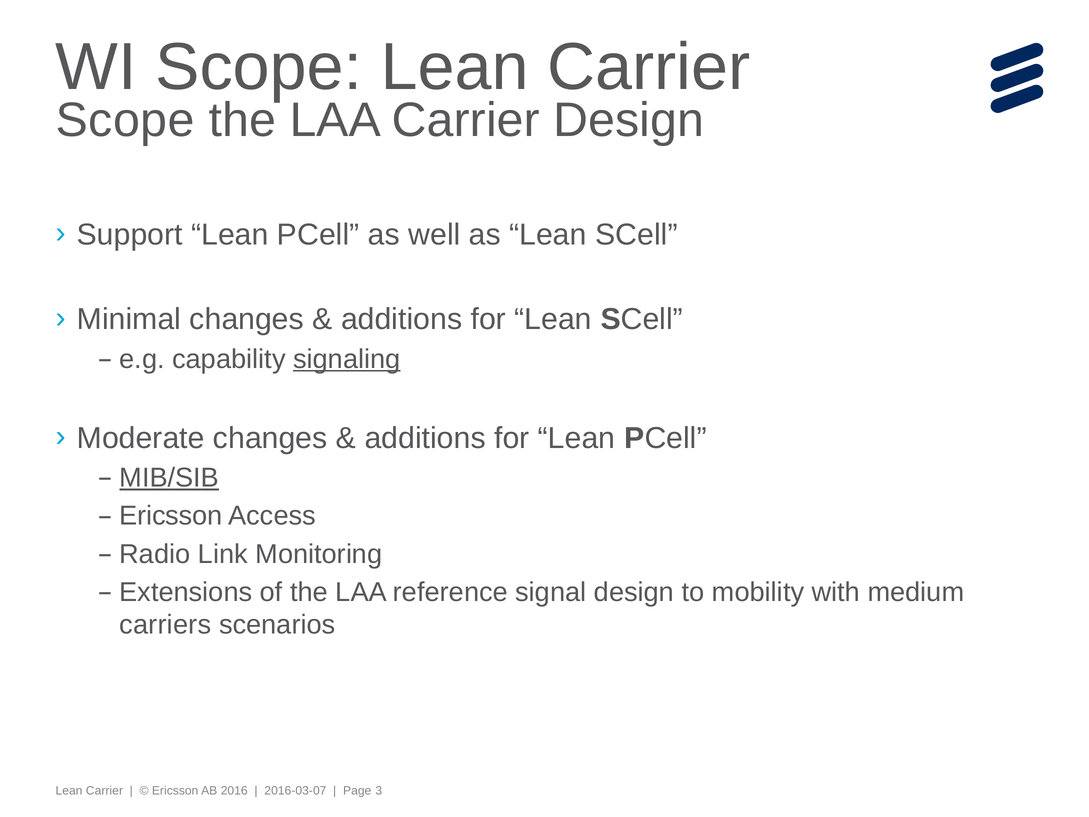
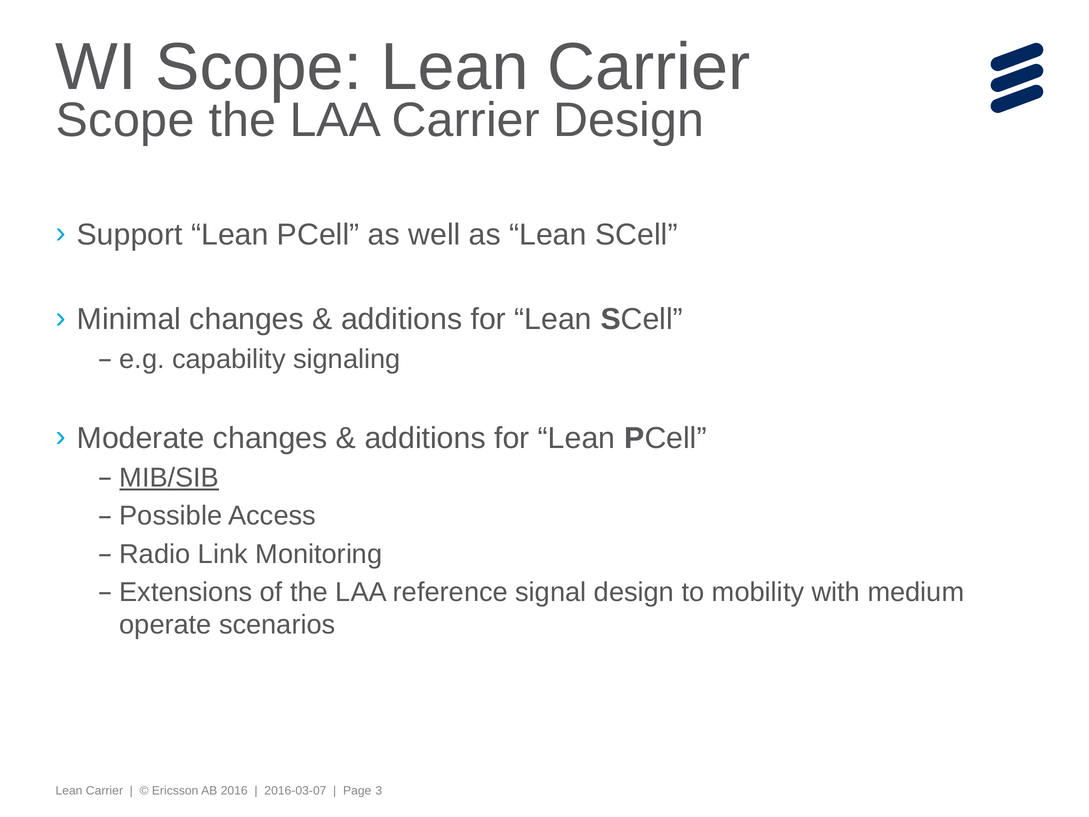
signaling underline: present -> none
Ericsson at (171, 516): Ericsson -> Possible
carriers: carriers -> operate
